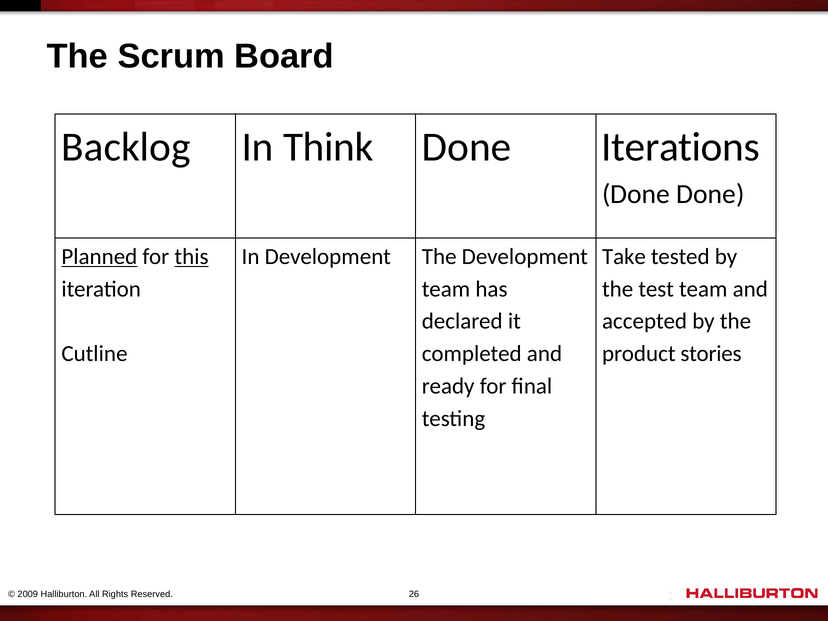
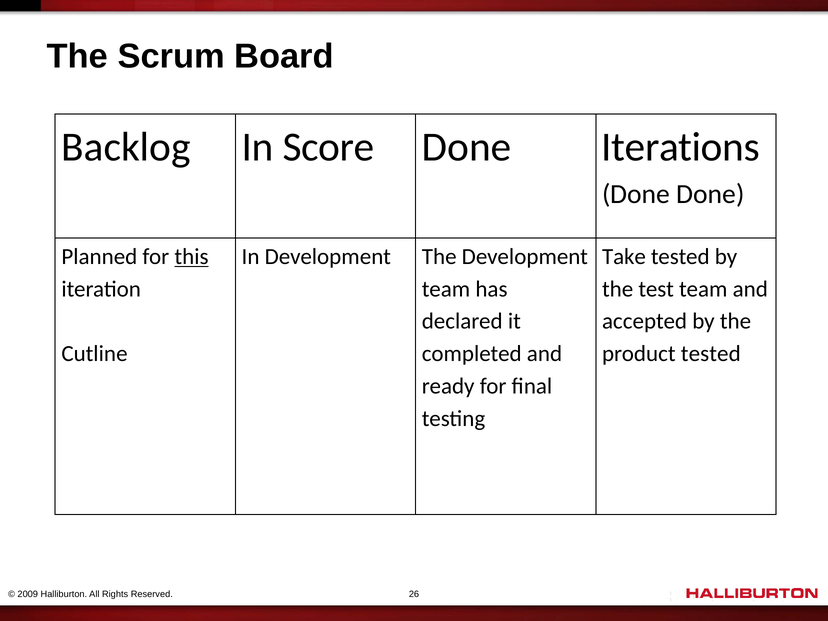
Think: Think -> Score
Planned underline: present -> none
product stories: stories -> tested
